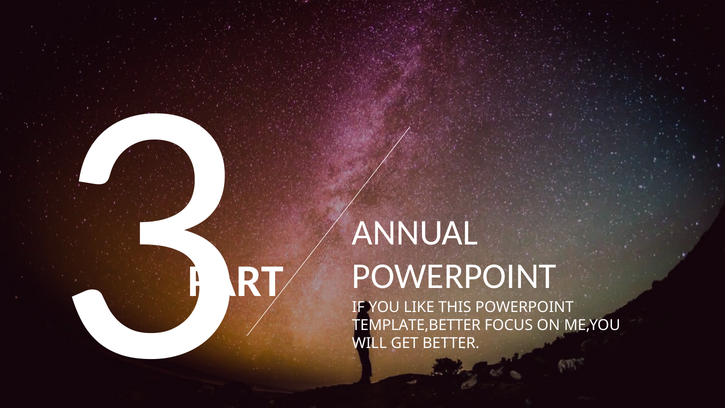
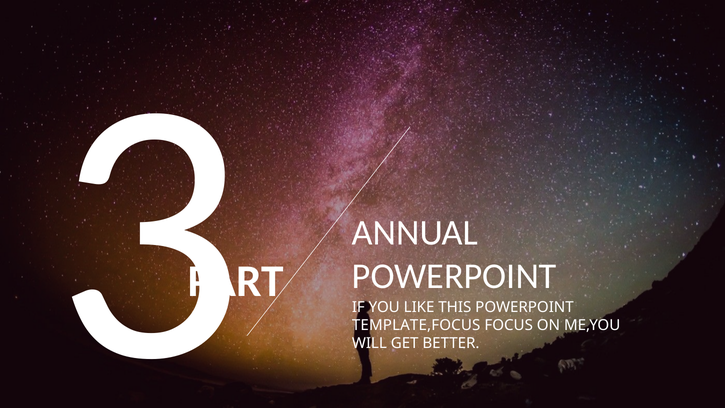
TEMPLATE,BETTER: TEMPLATE,BETTER -> TEMPLATE,FOCUS
